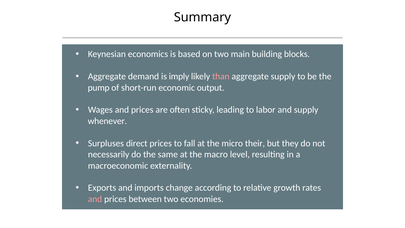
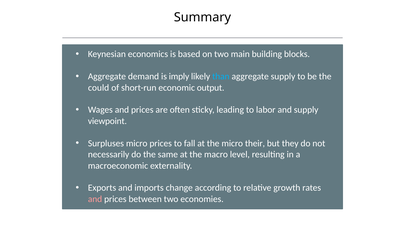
than colour: pink -> light blue
pump: pump -> could
whenever: whenever -> viewpoint
Surpluses direct: direct -> micro
